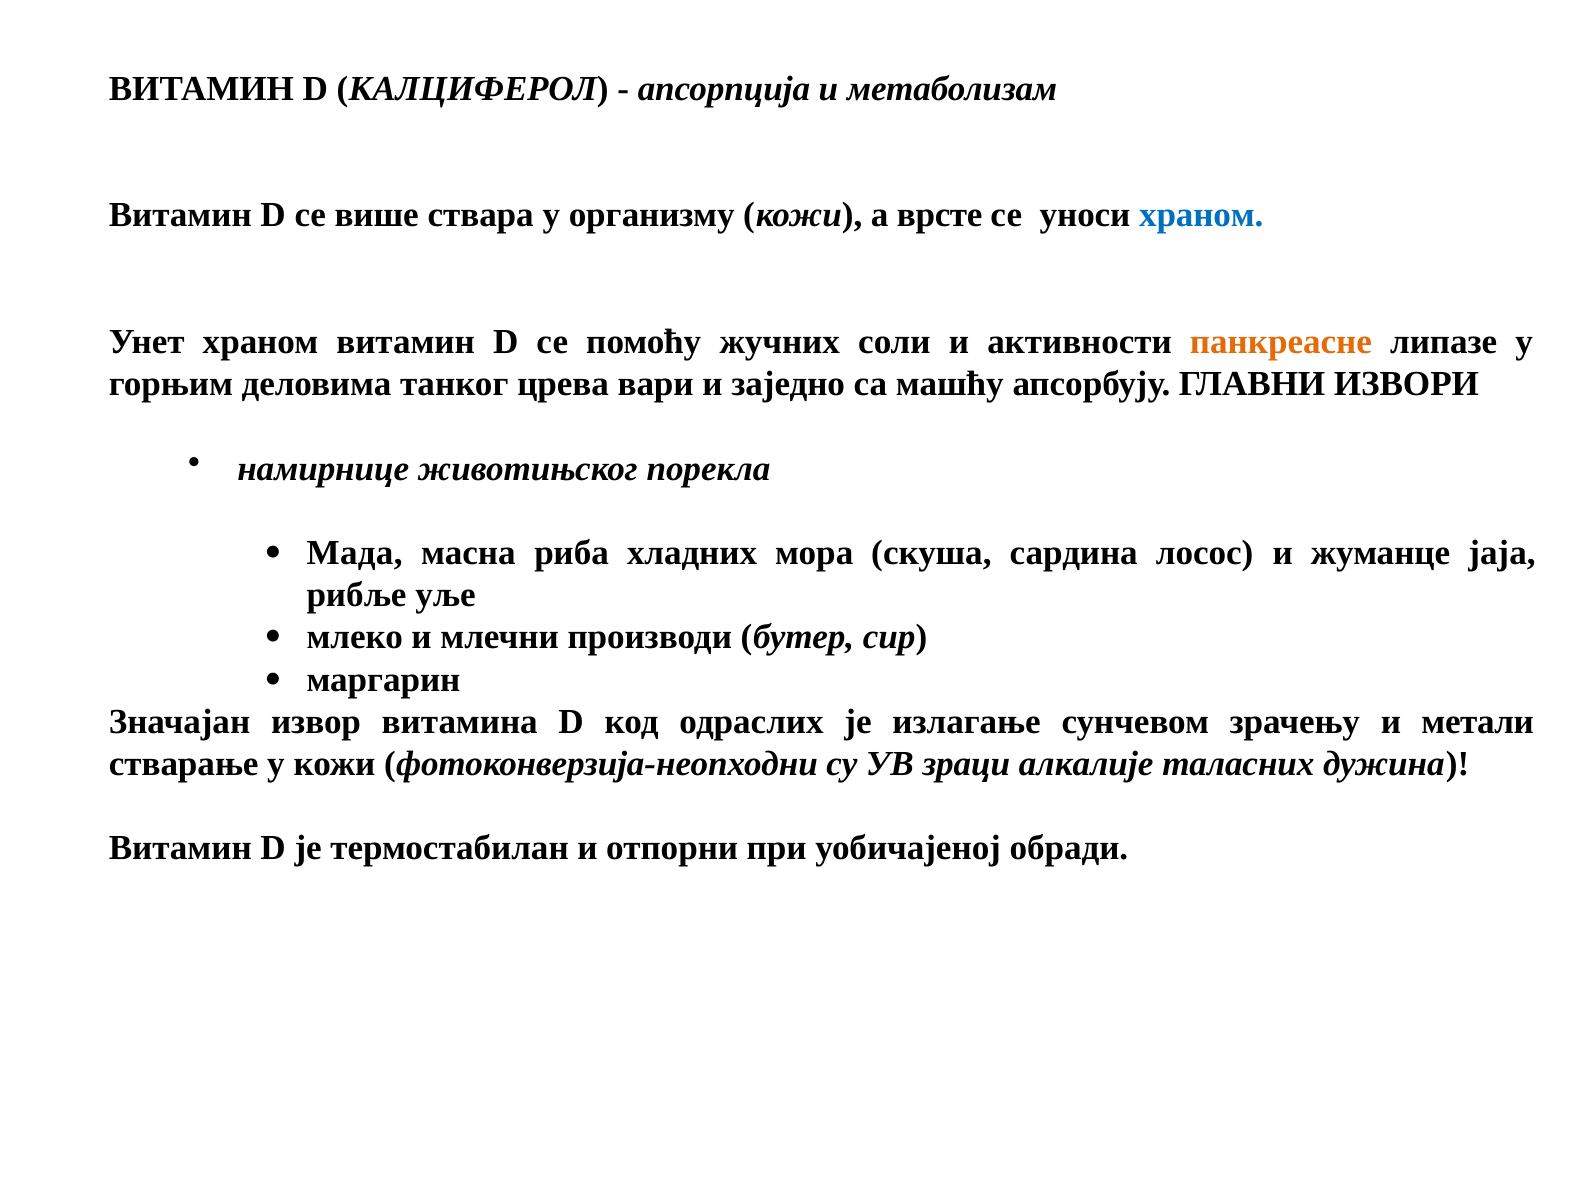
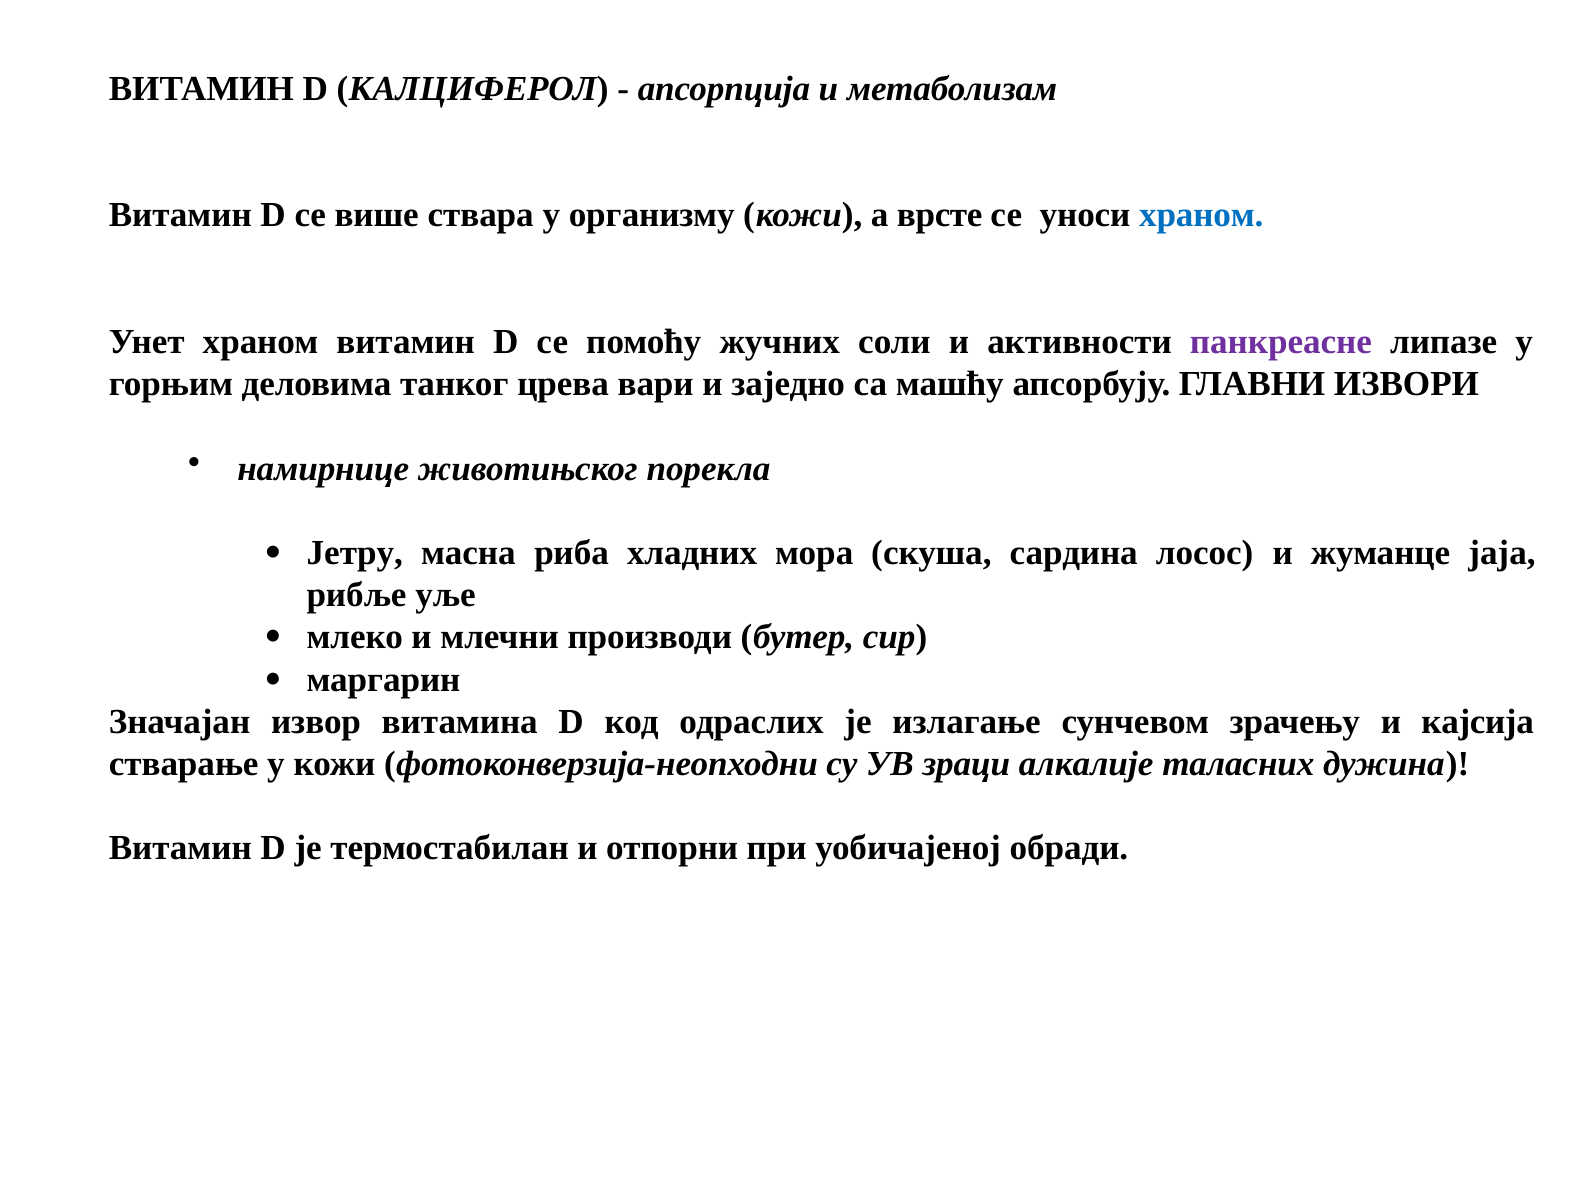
панкреасне colour: orange -> purple
Мада: Мада -> Јетру
метали: метали -> кајсија
